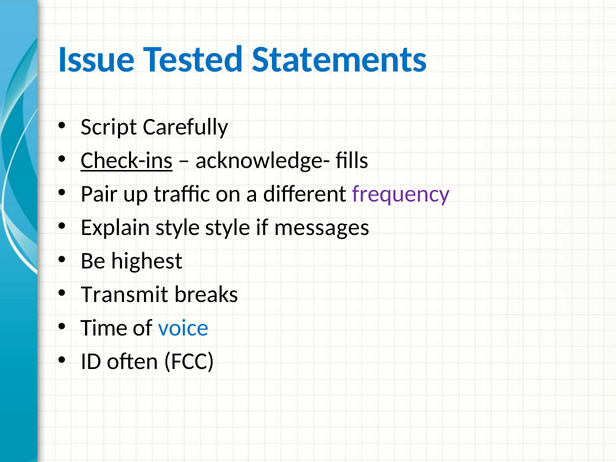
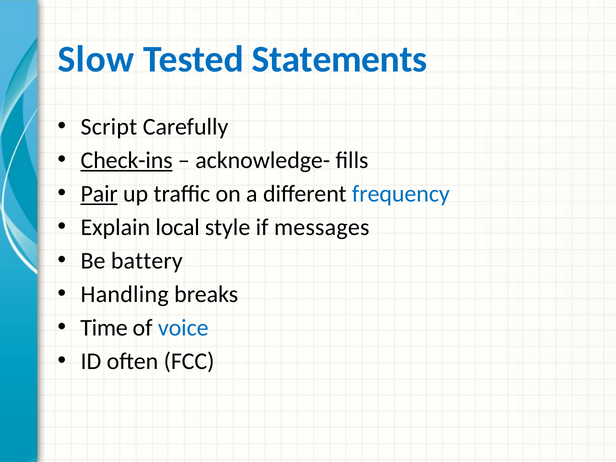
Issue: Issue -> Slow
Pair underline: none -> present
frequency colour: purple -> blue
Explain style: style -> local
highest: highest -> battery
Transmit: Transmit -> Handling
